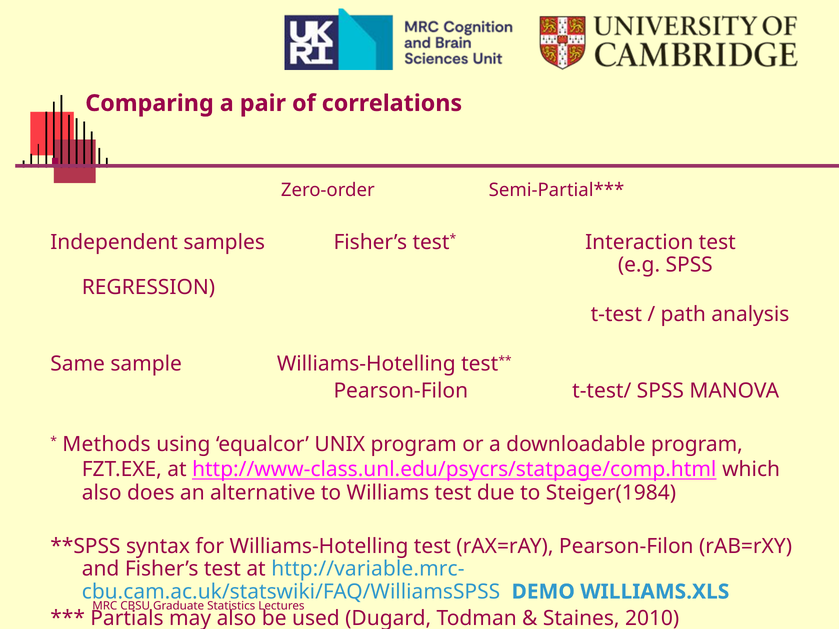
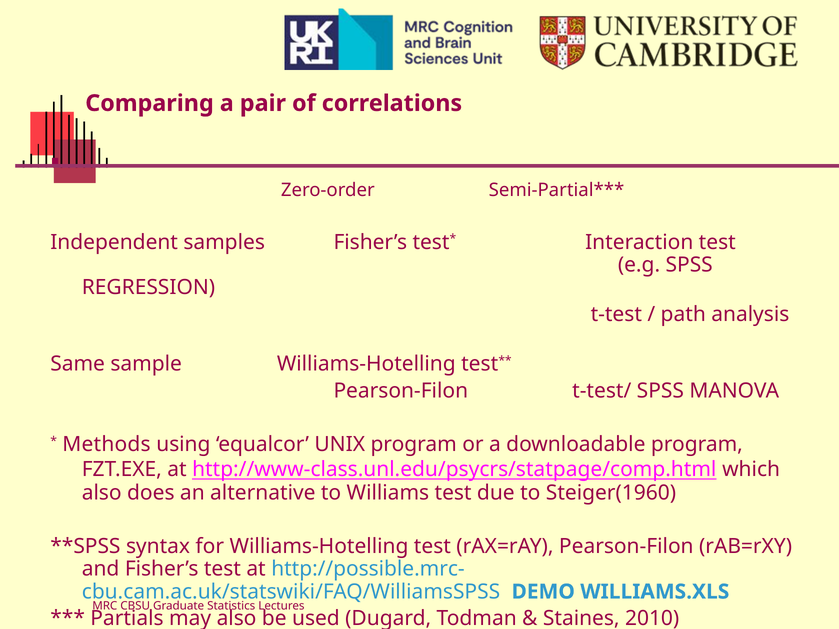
Steiger(1984: Steiger(1984 -> Steiger(1960
http://variable.mrc-: http://variable.mrc- -> http://possible.mrc-
